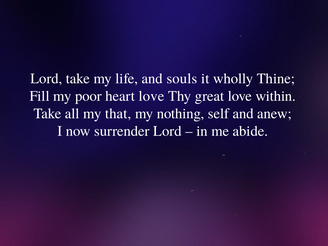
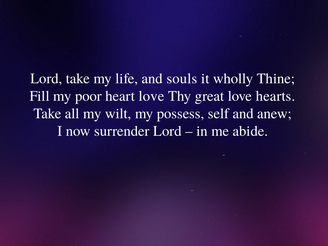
within: within -> hearts
that: that -> wilt
nothing: nothing -> possess
